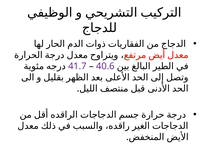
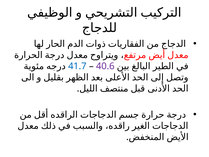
41.7 colour: purple -> blue
